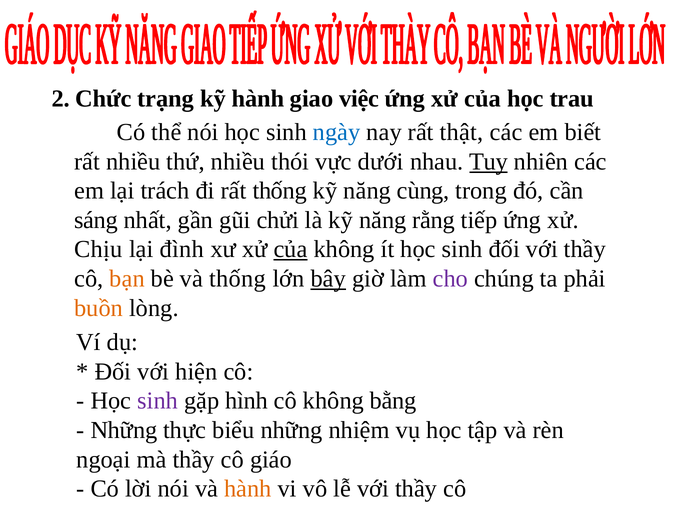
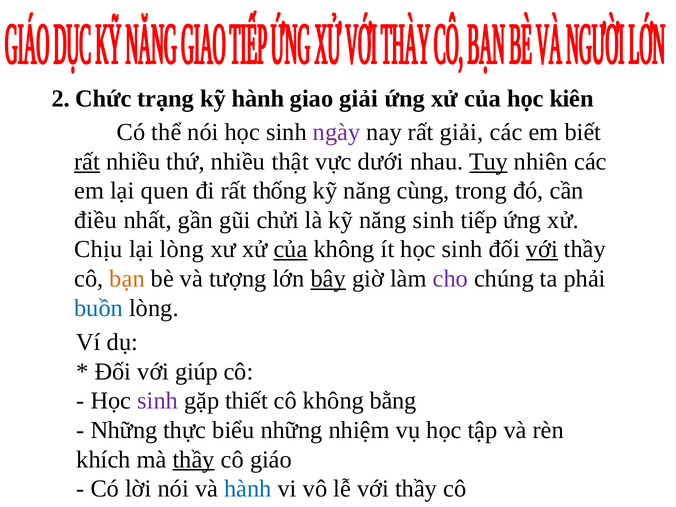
giao việc: việc -> giải
trau: trau -> kiên
ngày colour: blue -> purple
rất thật: thật -> giải
rất at (87, 162) underline: none -> present
thói: thói -> thật
trách: trách -> quen
sáng: sáng -> điều
năng rằng: rằng -> sinh
lại đình: đình -> lòng
với at (542, 249) underline: none -> present
và thống: thống -> tượng
buồn colour: orange -> blue
hiện: hiện -> giúp
hình: hình -> thiết
ngoại: ngoại -> khích
thầy at (194, 459) underline: none -> present
hành at (248, 489) colour: orange -> blue
